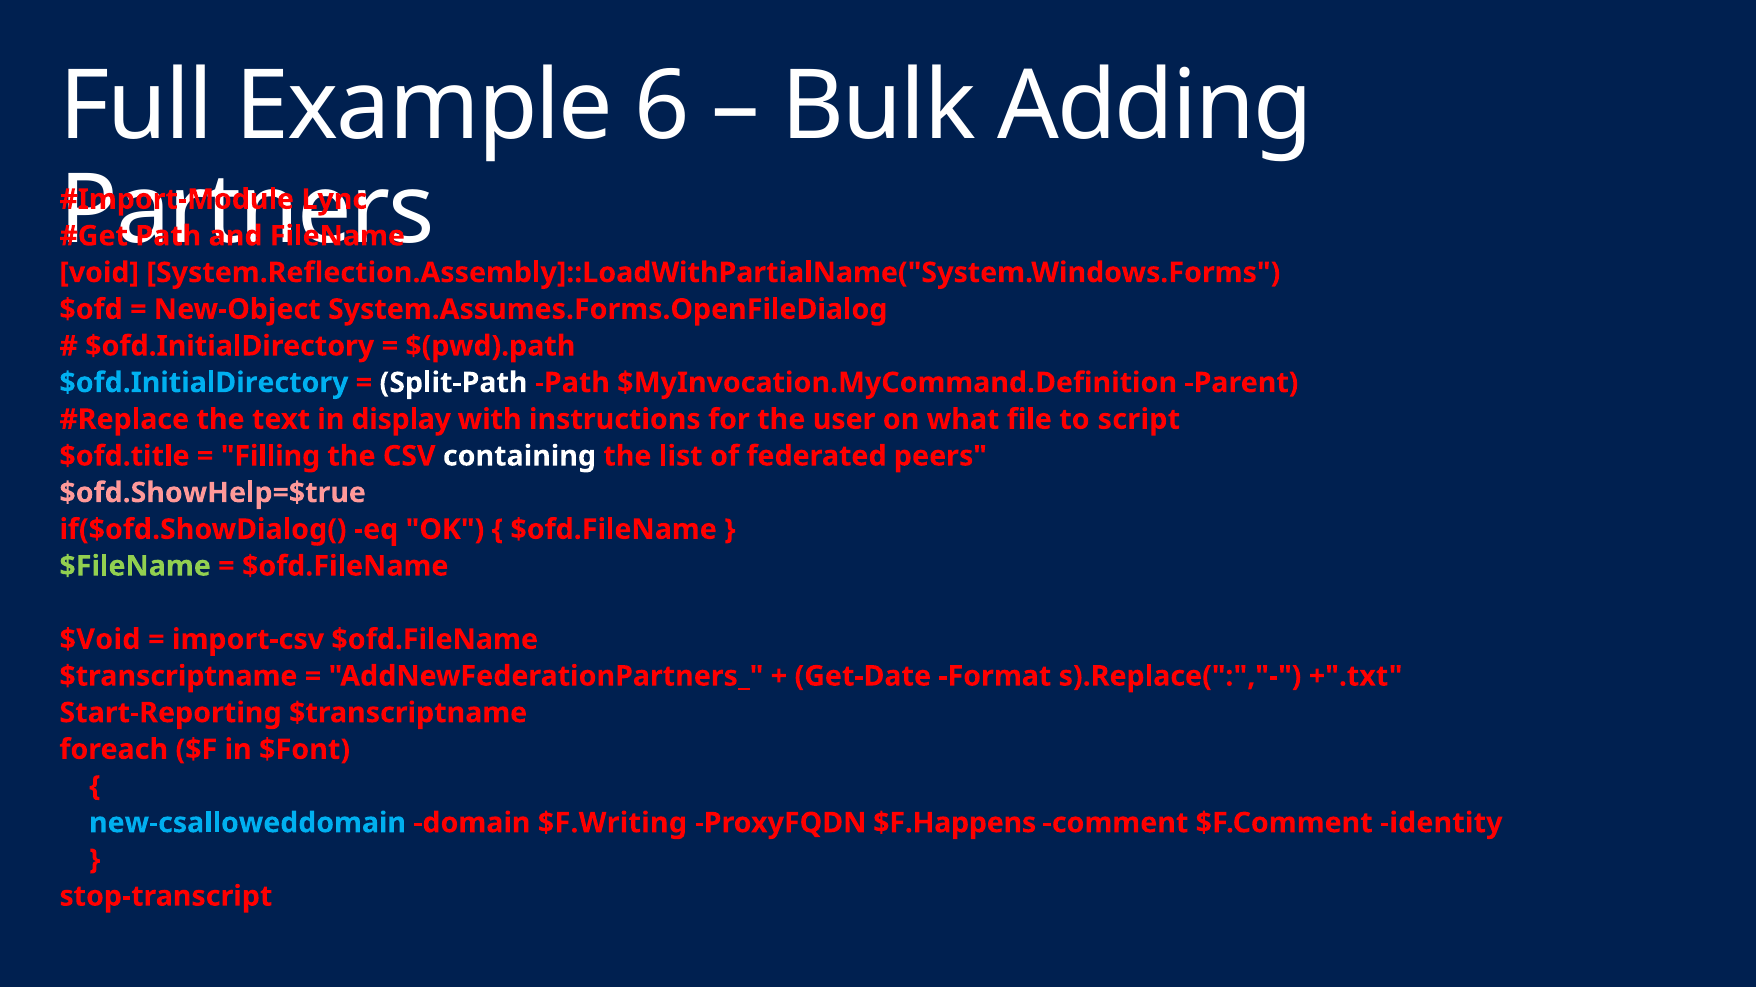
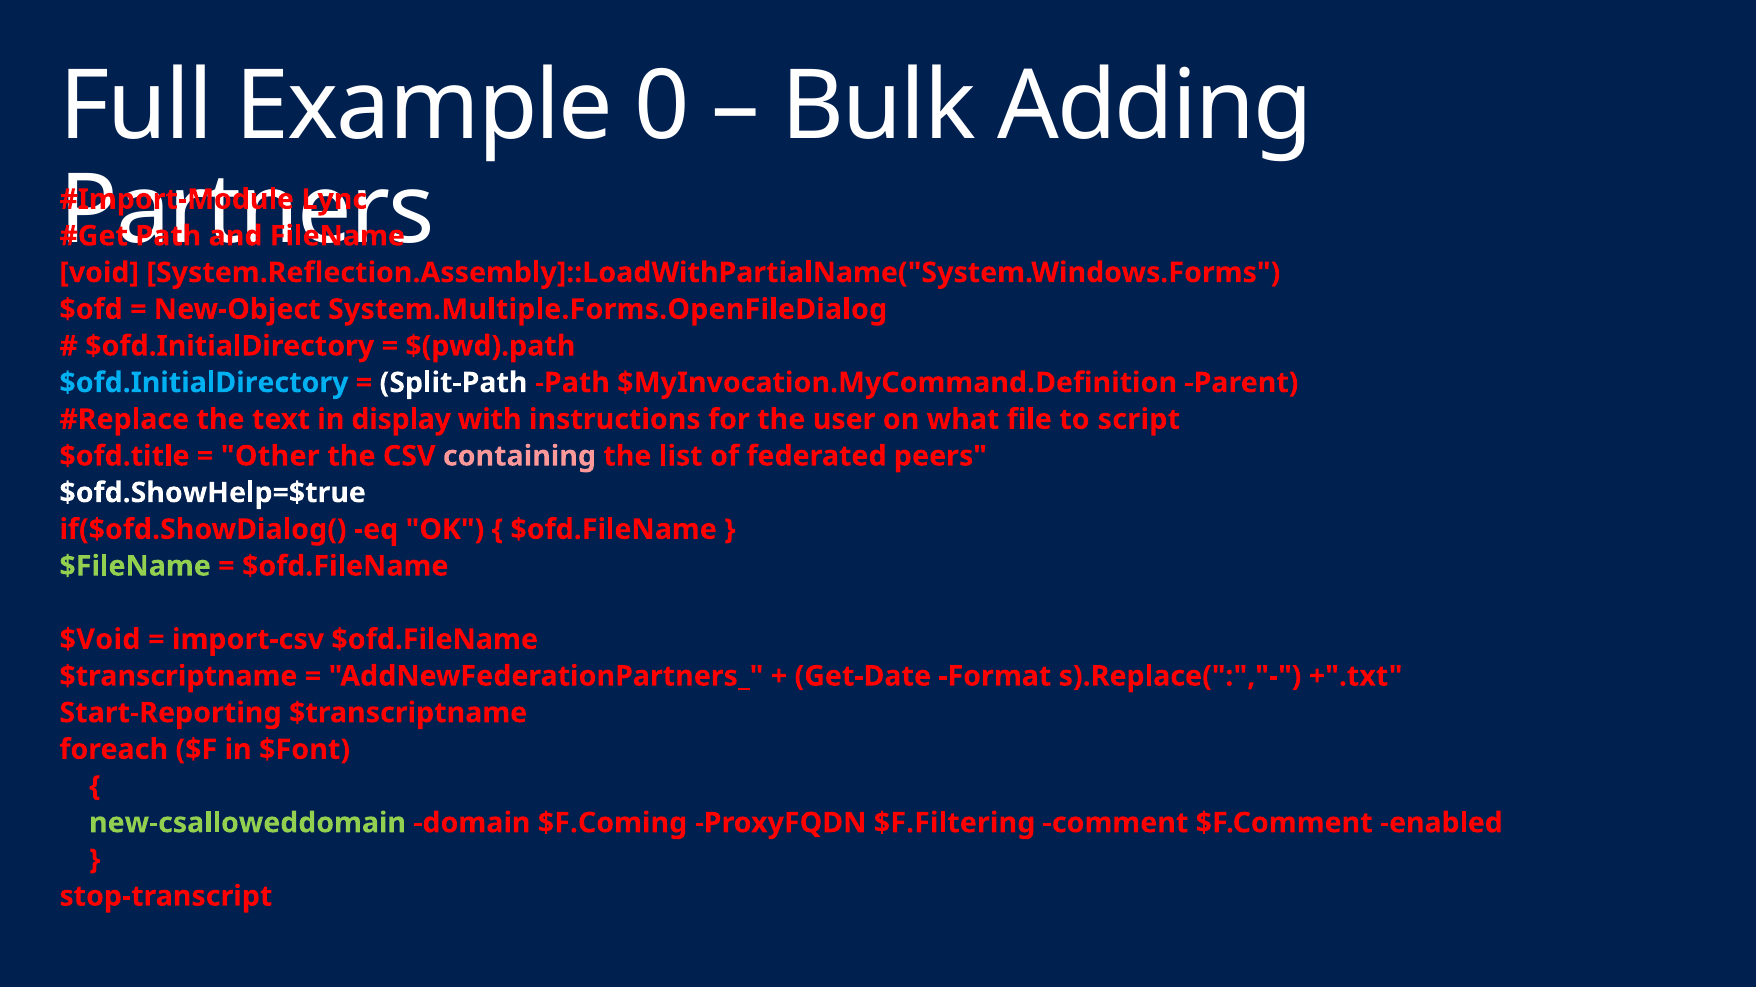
6: 6 -> 0
System.Assumes.Forms.OpenFileDialog: System.Assumes.Forms.OpenFileDialog -> System.Multiple.Forms.OpenFileDialog
Filling: Filling -> Other
containing colour: white -> pink
$ofd.ShowHelp=$true colour: pink -> white
new-csalloweddomain colour: light blue -> light green
$F.Writing: $F.Writing -> $F.Coming
$F.Happens: $F.Happens -> $F.Filtering
identity: identity -> enabled
